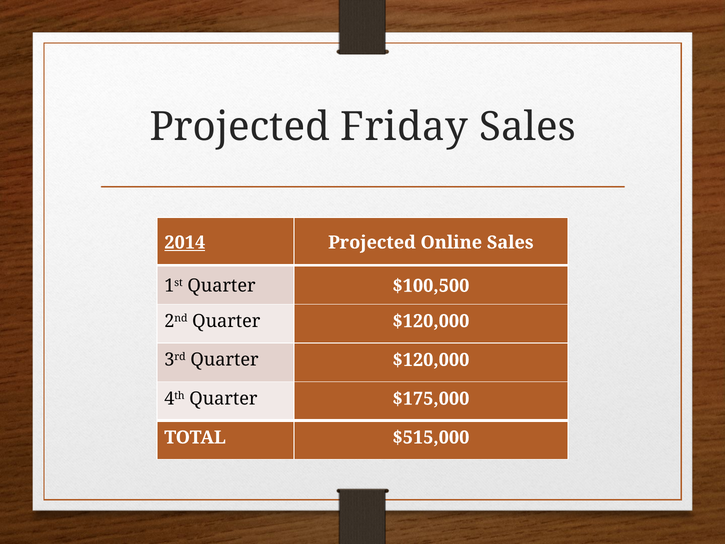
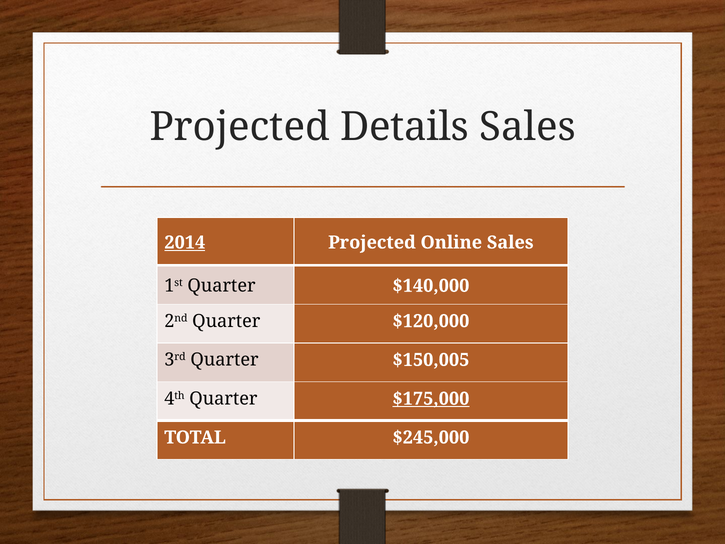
Friday: Friday -> Details
$100,500: $100,500 -> $140,000
3rd Quarter $120,000: $120,000 -> $150,005
$175,000 underline: none -> present
$515,000: $515,000 -> $245,000
